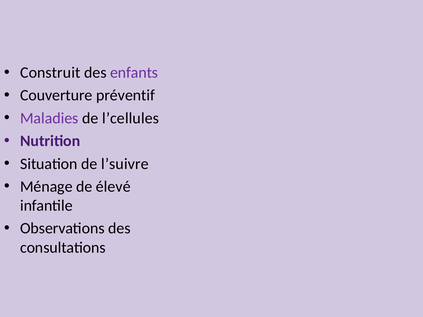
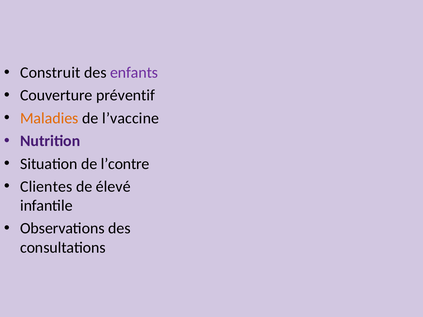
Maladies colour: purple -> orange
l’cellules: l’cellules -> l’vaccine
l’suivre: l’suivre -> l’contre
Ménage: Ménage -> Clientes
